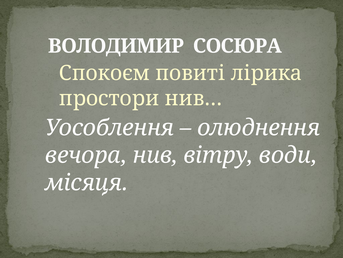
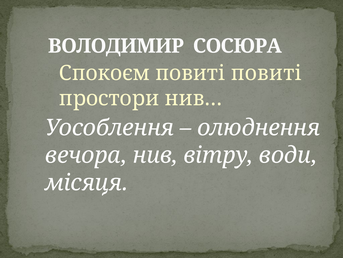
повиті лірика: лірика -> повиті
